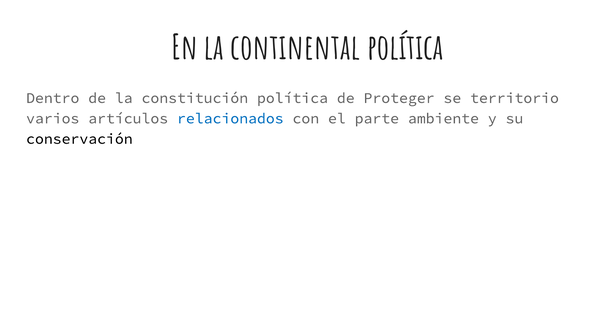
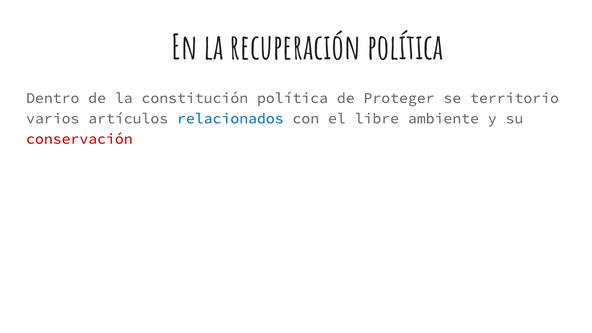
continental: continental -> recuperación
parte: parte -> libre
conservación colour: black -> red
